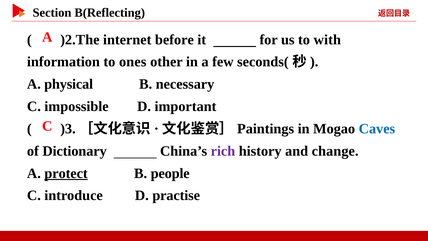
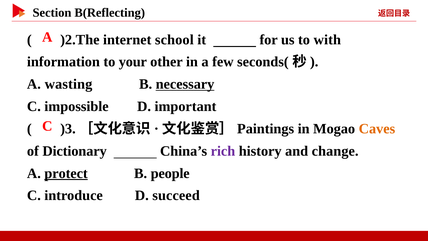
before: before -> school
ones: ones -> your
physical: physical -> wasting
necessary underline: none -> present
Caves colour: blue -> orange
practise: practise -> succeed
